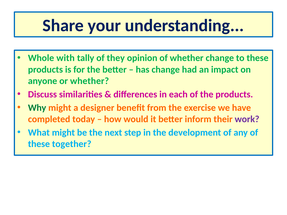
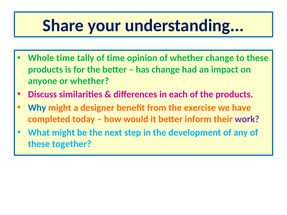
Whole with: with -> time
of they: they -> time
Why colour: green -> blue
